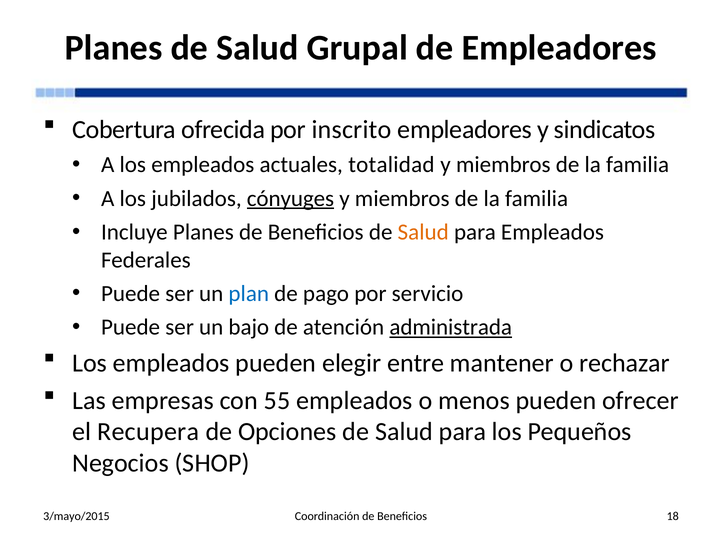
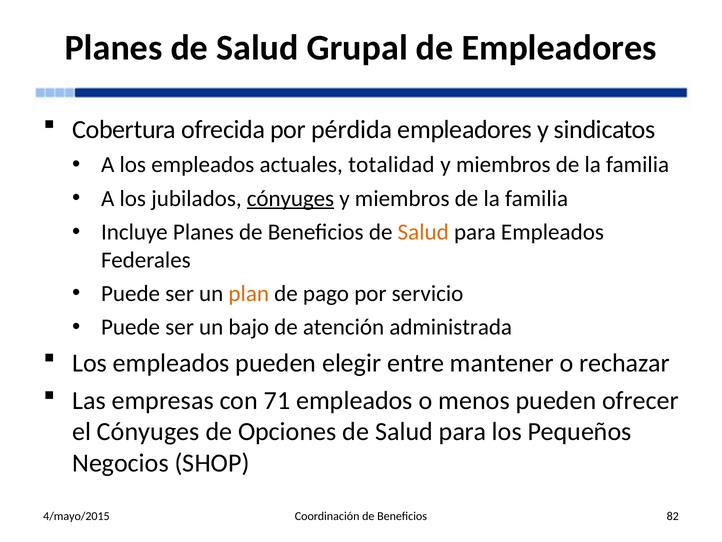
inscrito: inscrito -> pérdida
plan colour: blue -> orange
administrada underline: present -> none
55: 55 -> 71
el Recupera: Recupera -> Cónyuges
3/mayo/2015: 3/mayo/2015 -> 4/mayo/2015
18: 18 -> 82
